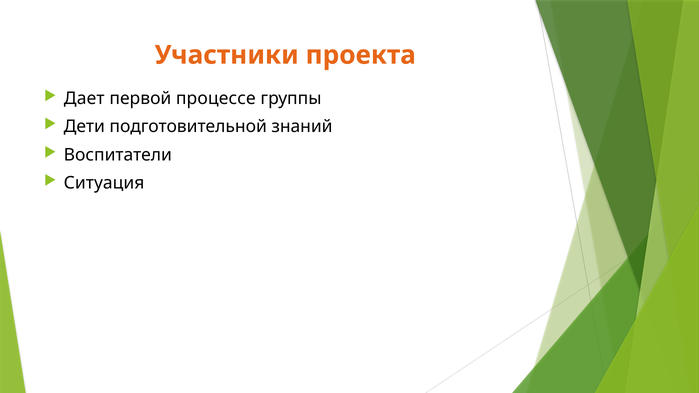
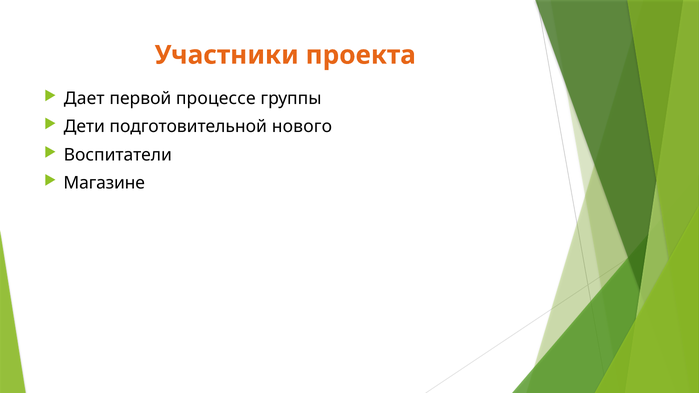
знаний: знаний -> нового
Ситуация: Ситуация -> Магазине
